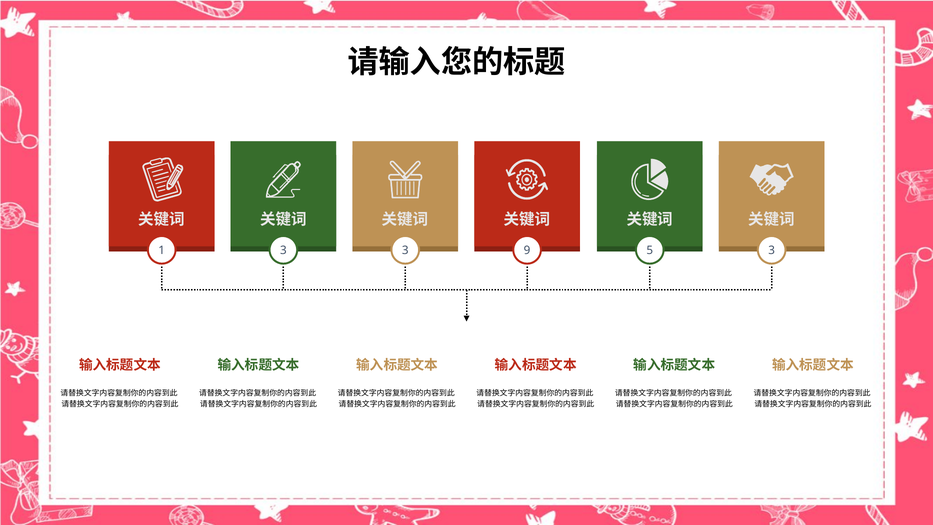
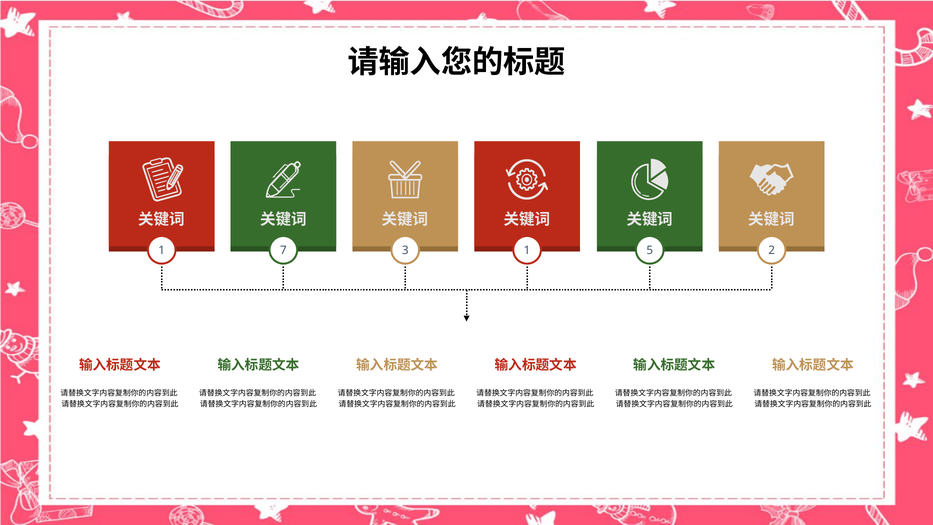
1 3: 3 -> 7
3 9: 9 -> 1
5 3: 3 -> 2
